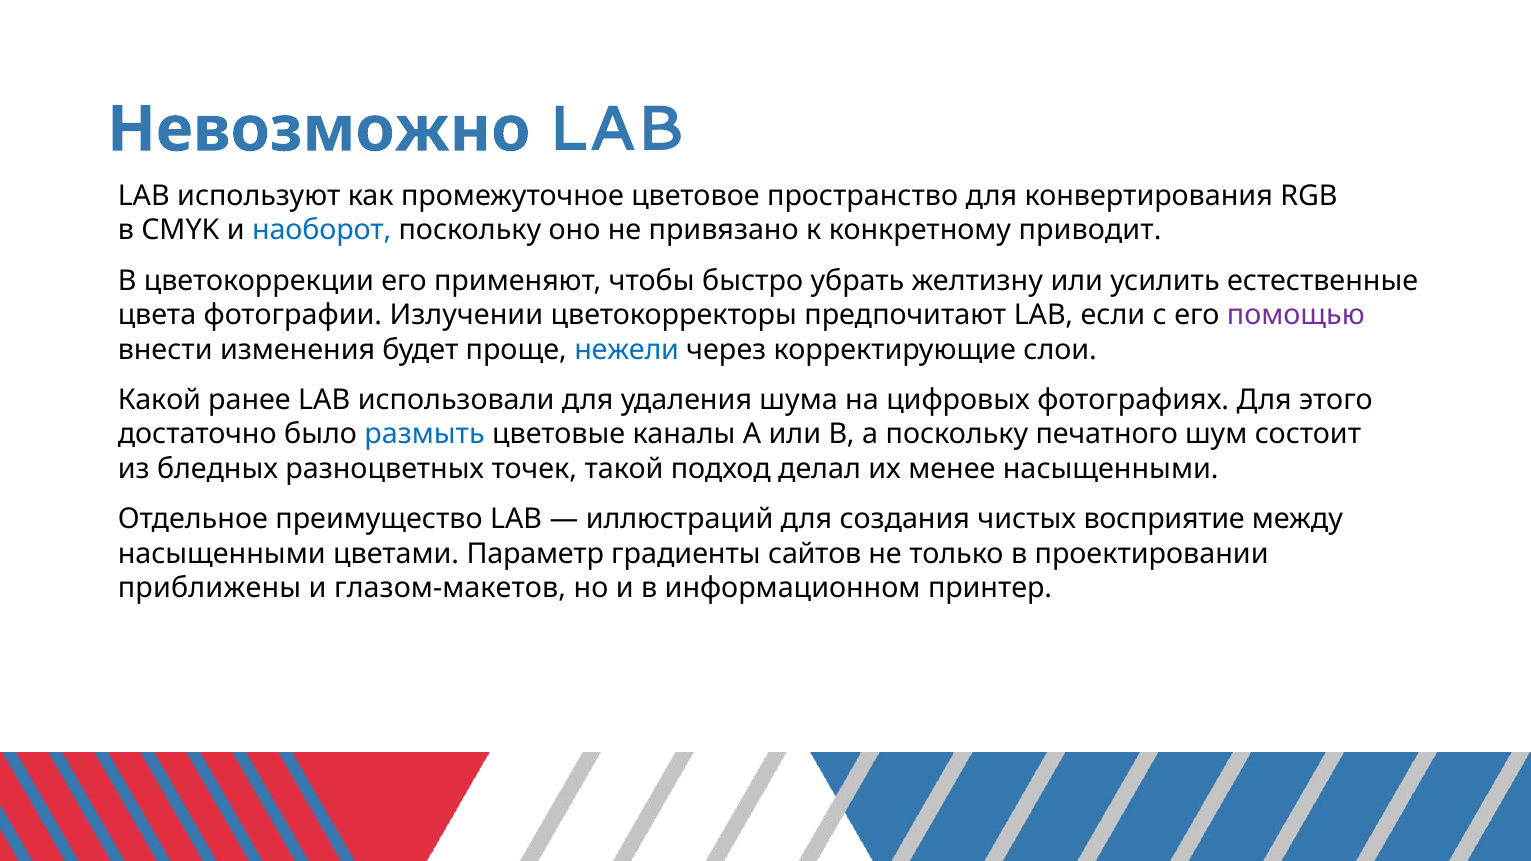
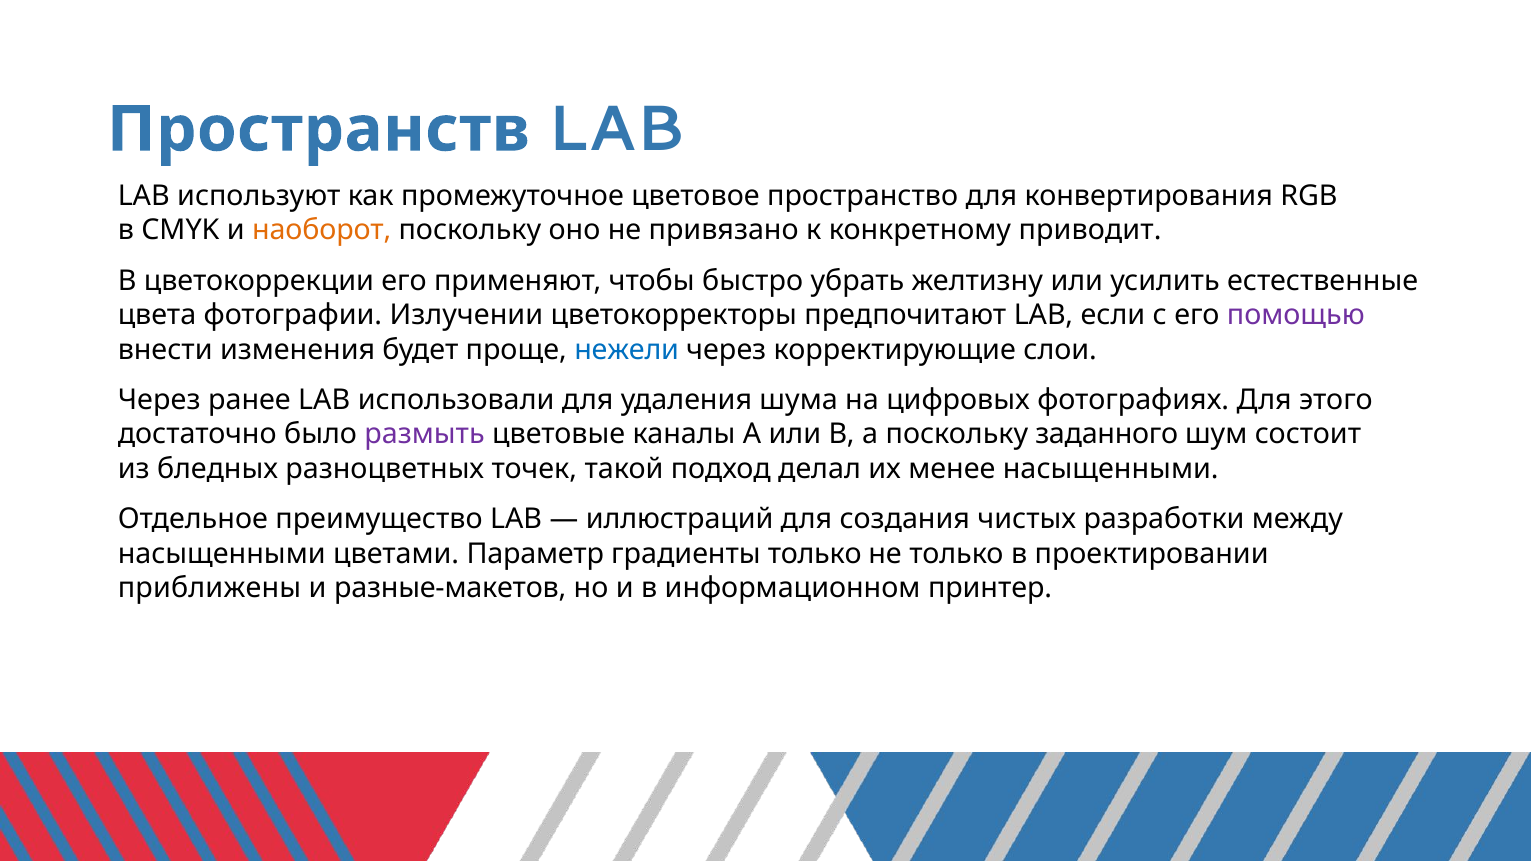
Невозможно: Невозможно -> Пространств
наоборот colour: blue -> orange
Какой at (159, 400): Какой -> Через
размыть colour: blue -> purple
печатного: печатного -> заданного
восприятие: восприятие -> разработки
градиенты сайтов: сайтов -> только
глазом-макетов: глазом-макетов -> разные-макетов
